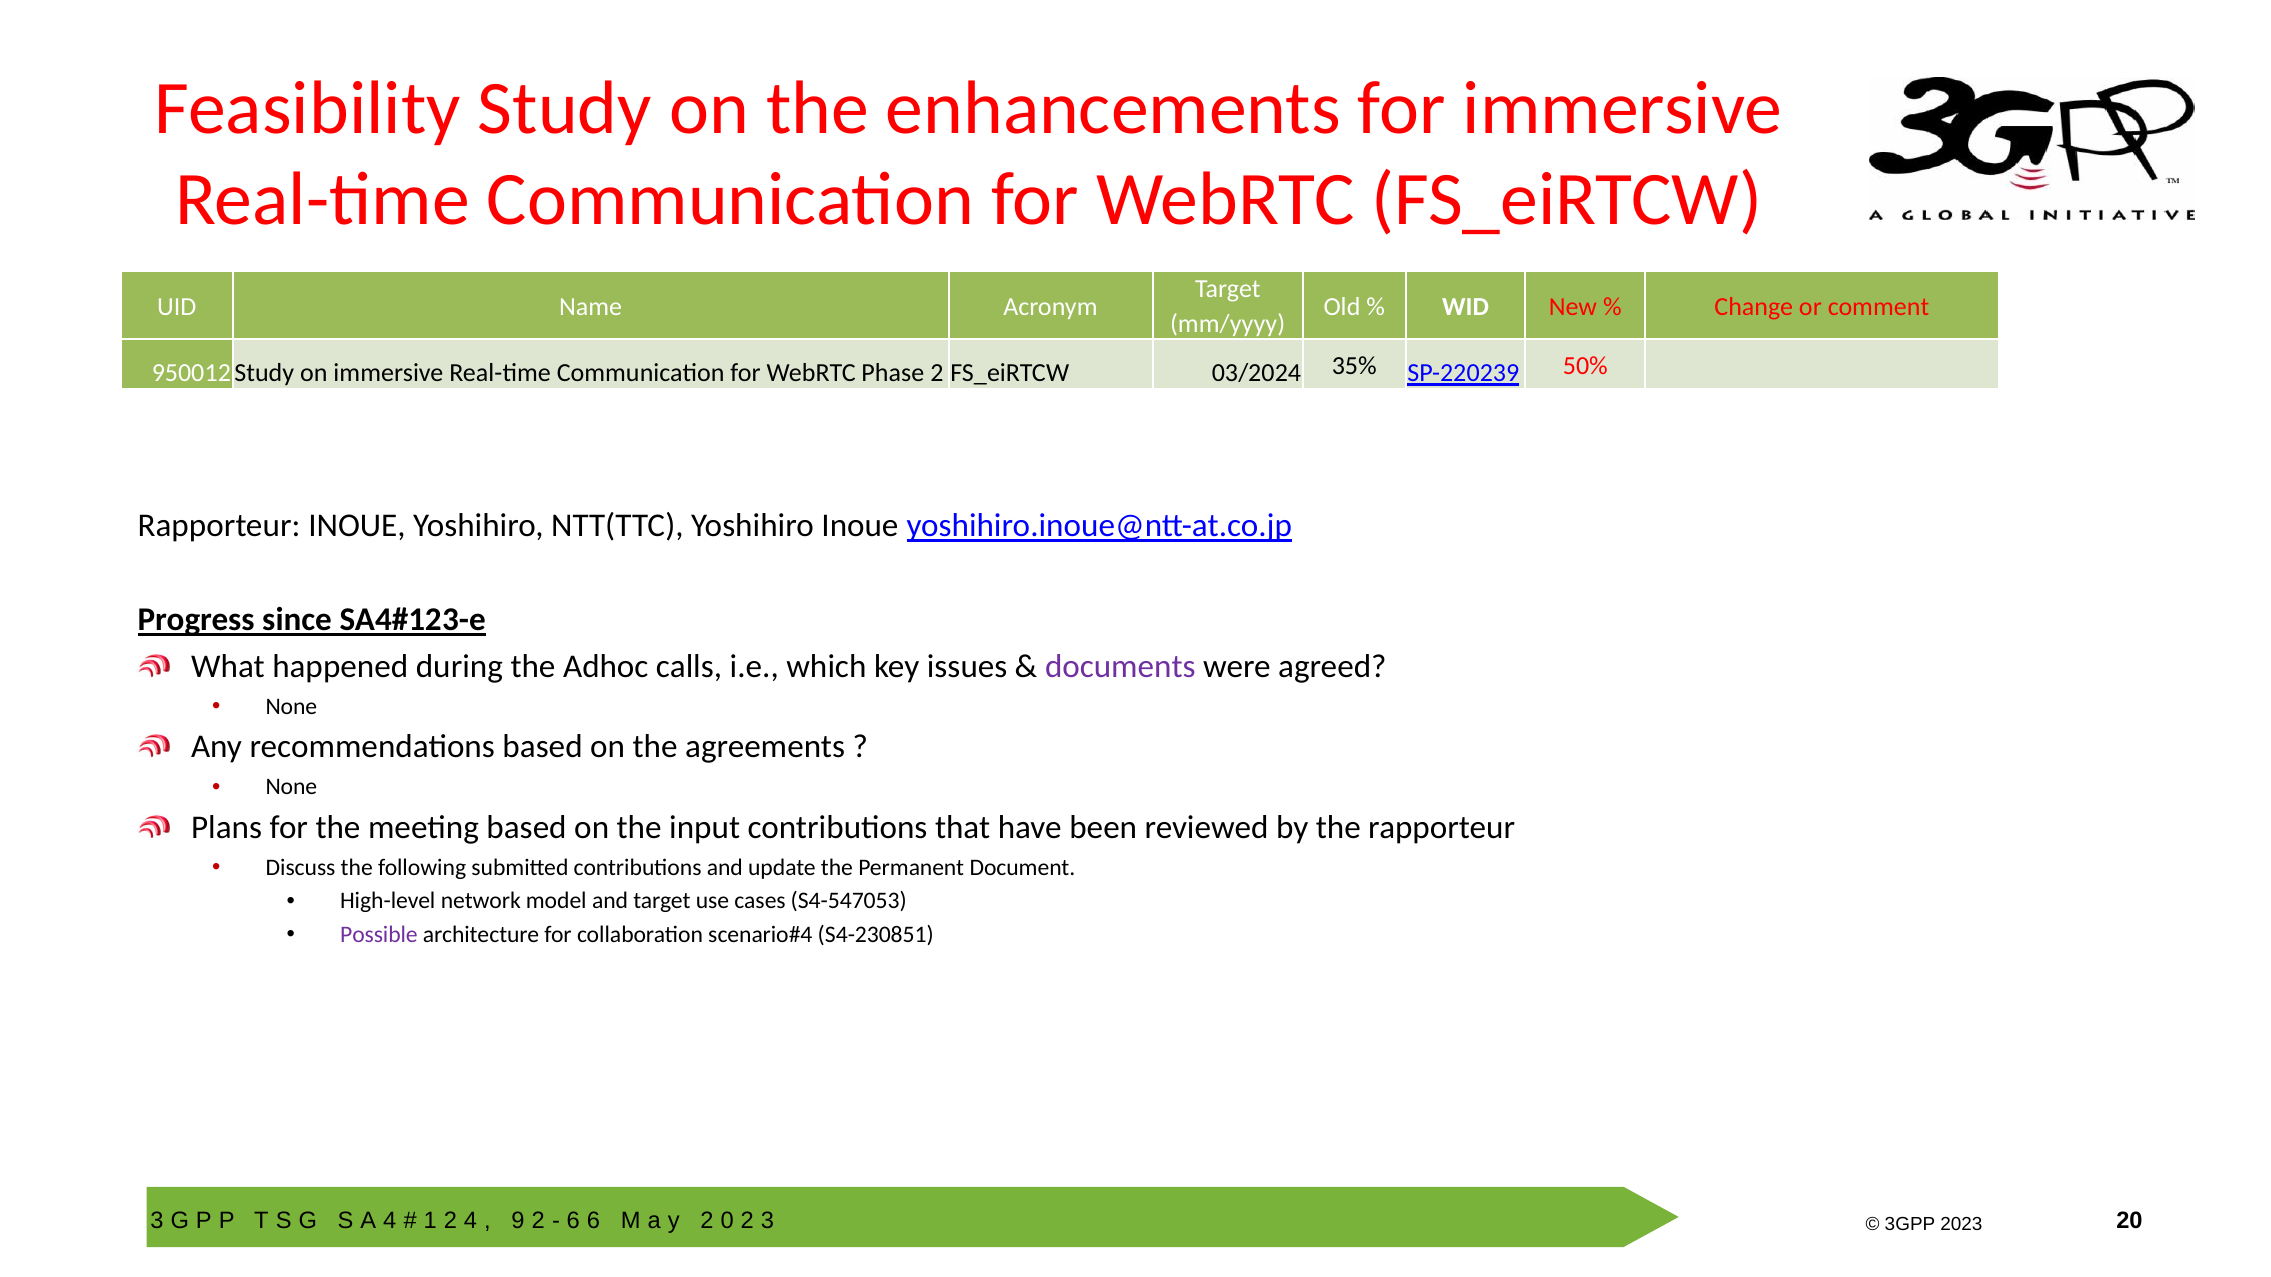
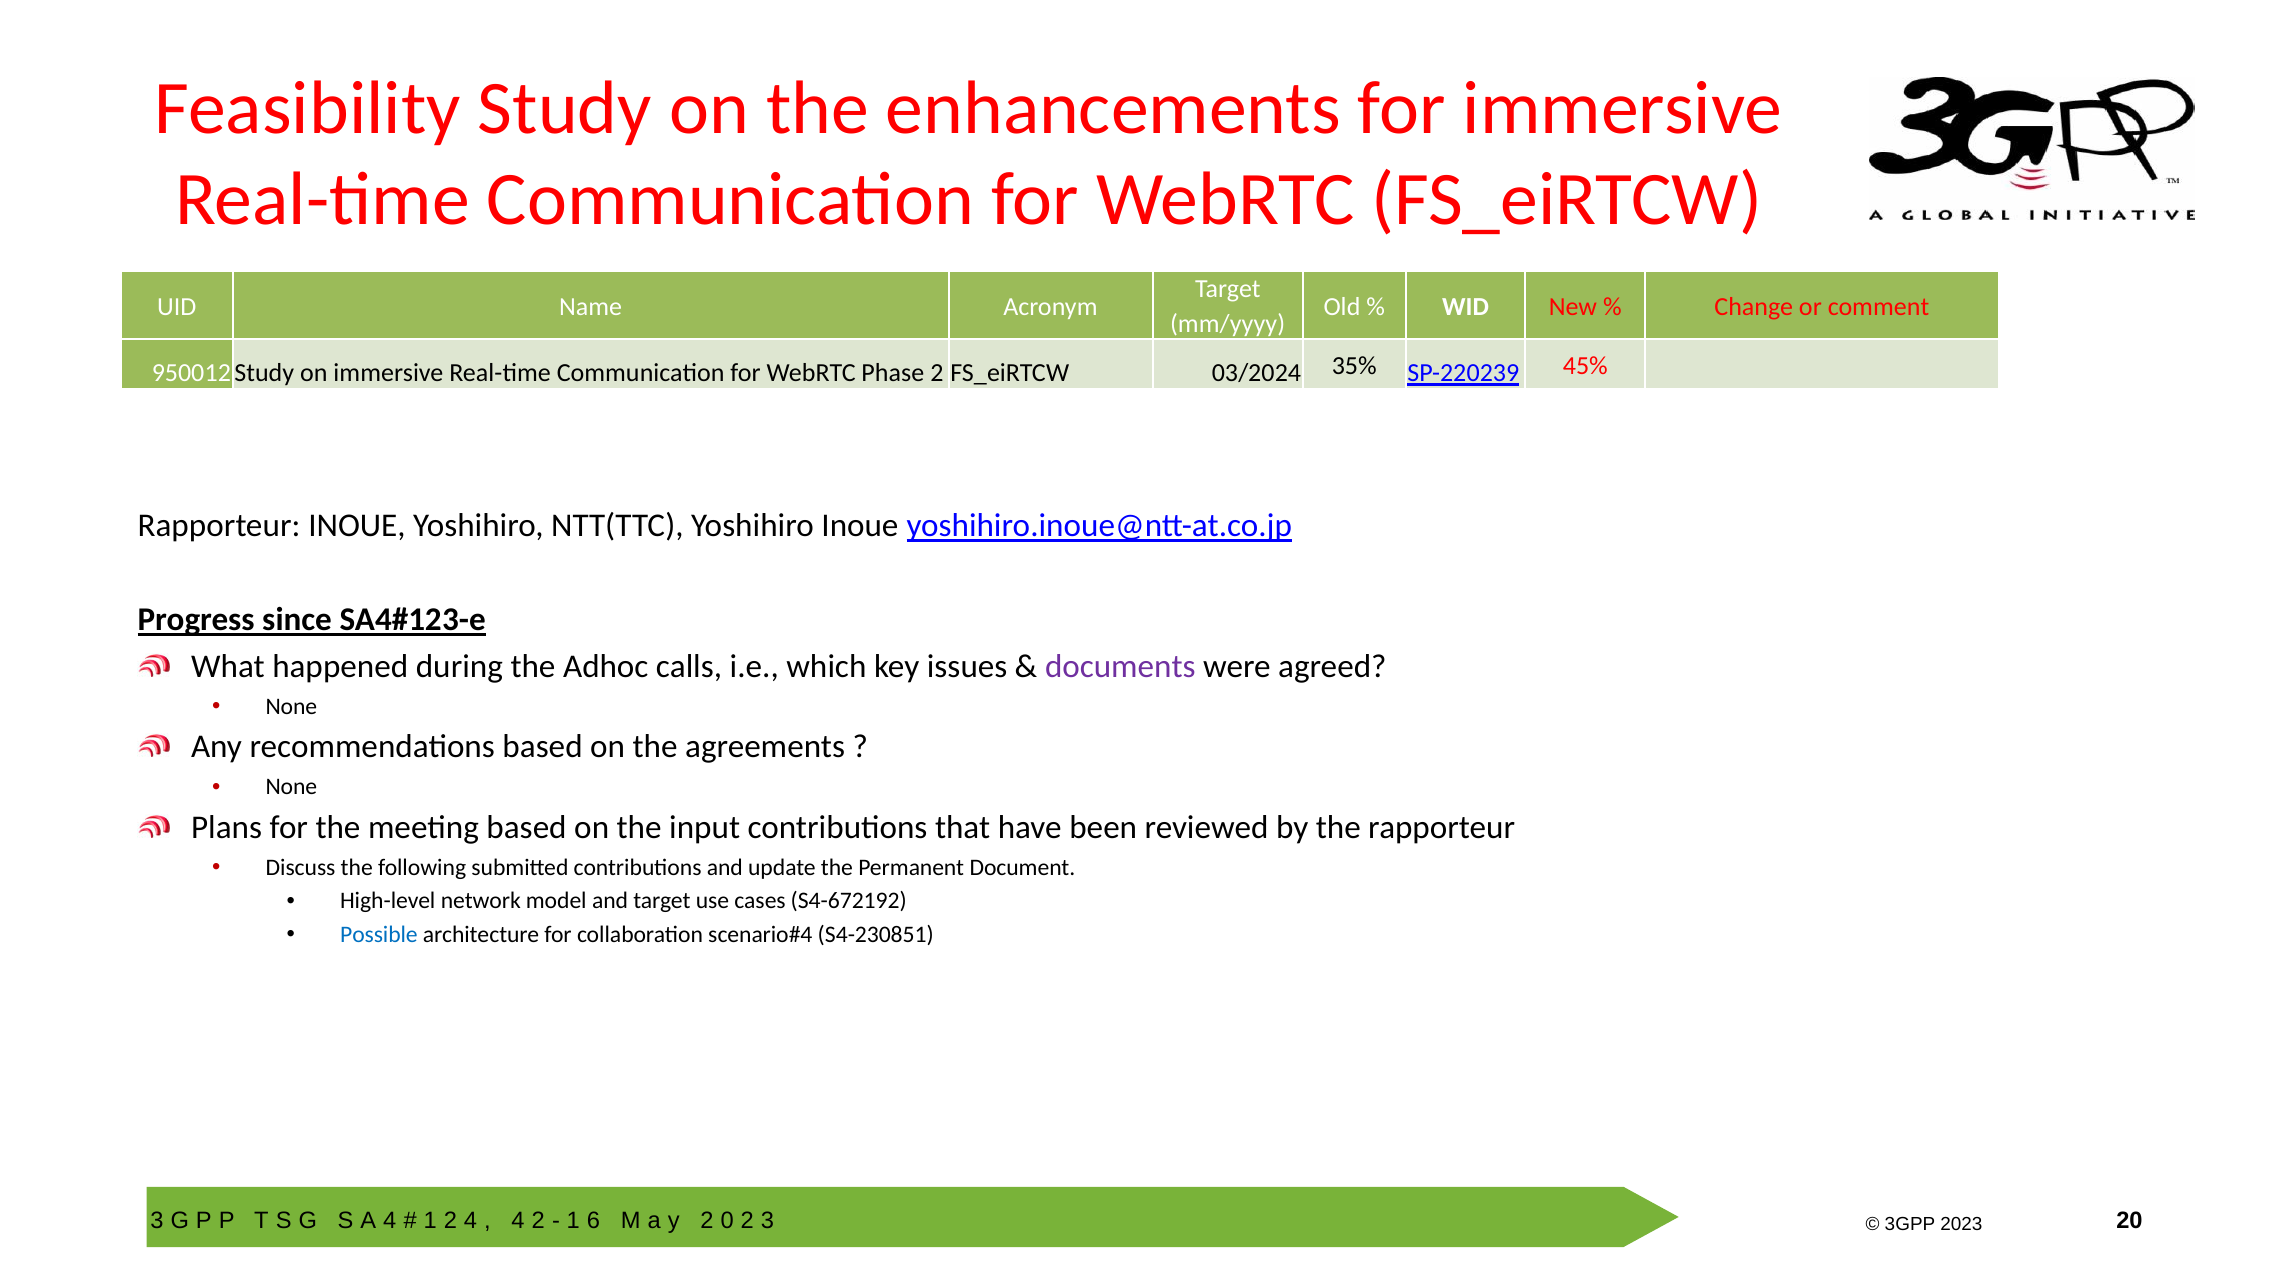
50%: 50% -> 45%
S4-547053: S4-547053 -> S4-672192
Possible colour: purple -> blue
9 at (518, 1222): 9 -> 4
6 at (573, 1222): 6 -> 1
